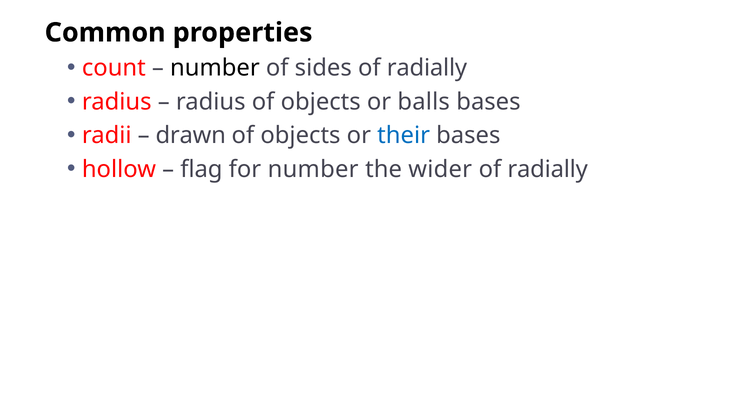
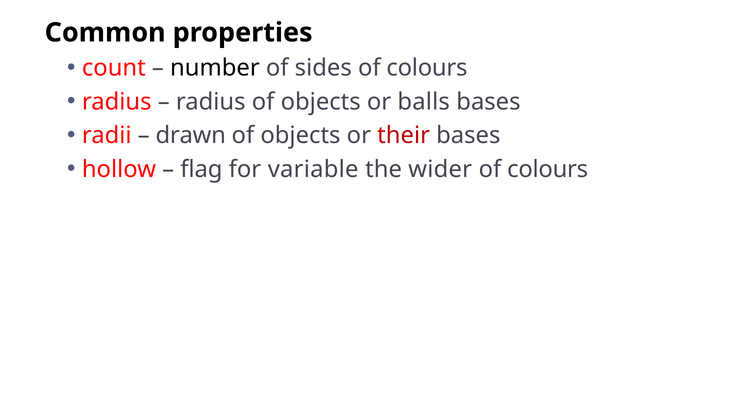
sides of radially: radially -> colours
their colour: blue -> red
for number: number -> variable
radially at (548, 170): radially -> colours
